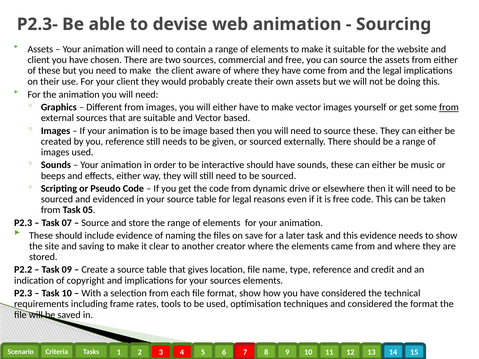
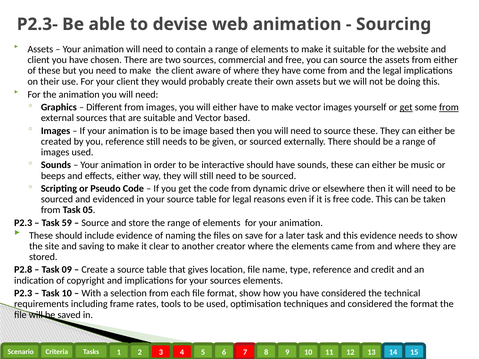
get at (406, 107) underline: none -> present
07: 07 -> 59
P2.2: P2.2 -> P2.8
